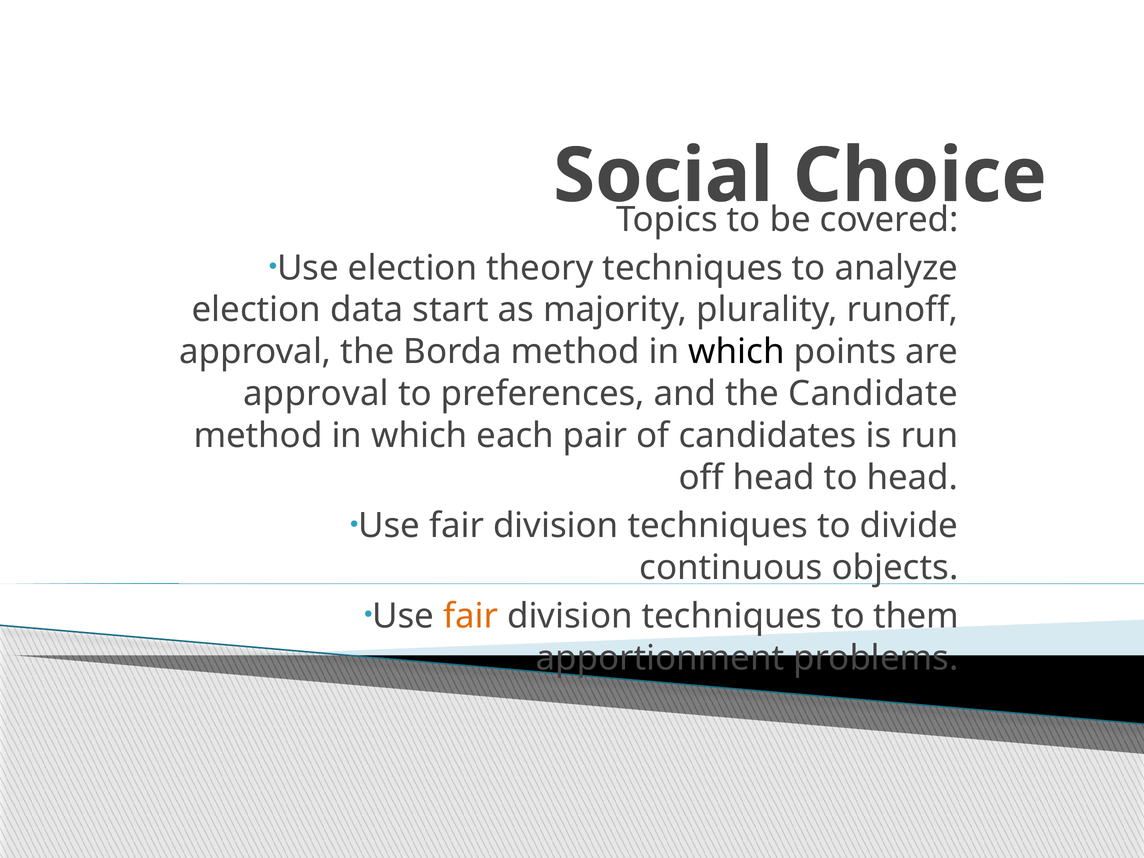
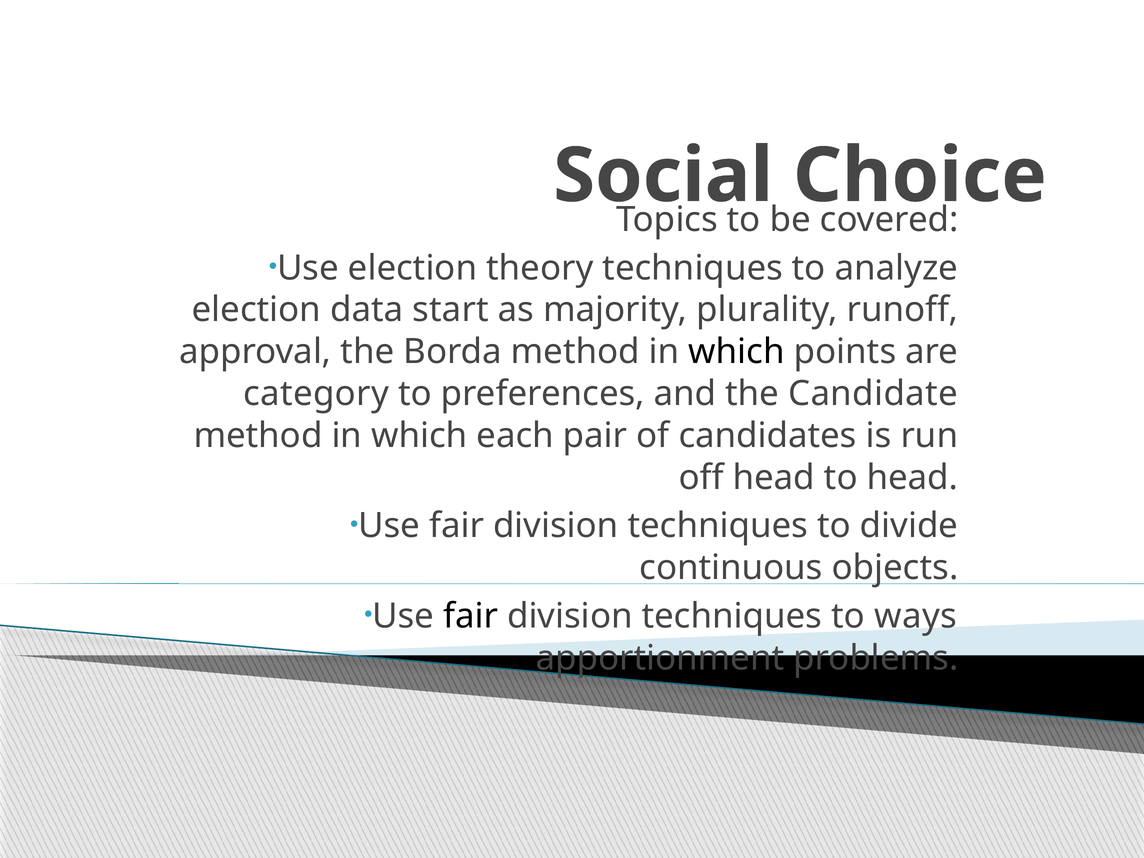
approval at (316, 394): approval -> category
fair at (471, 616) colour: orange -> black
them: them -> ways
